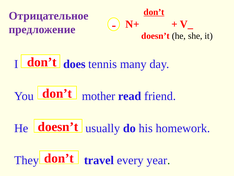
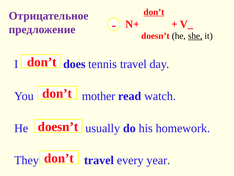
she underline: none -> present
tennis many: many -> travel
friend: friend -> watch
